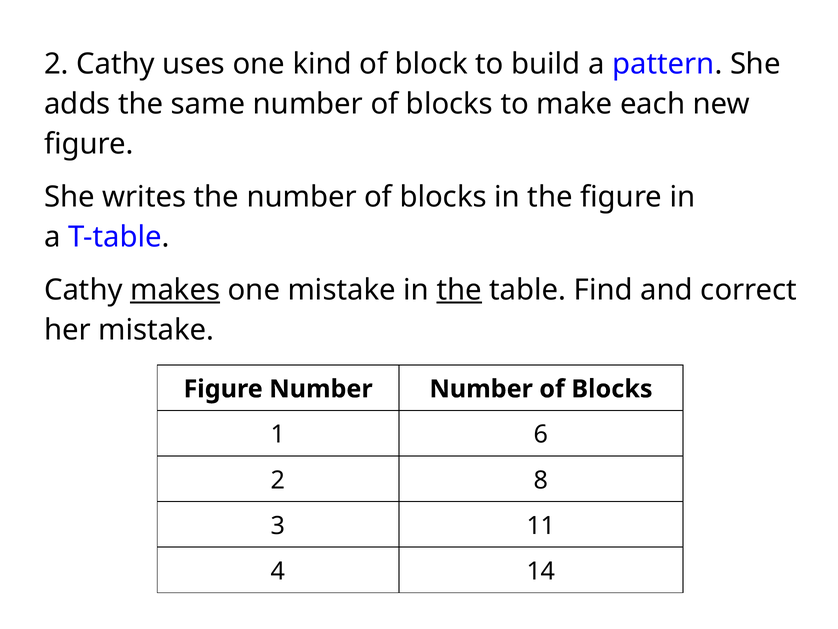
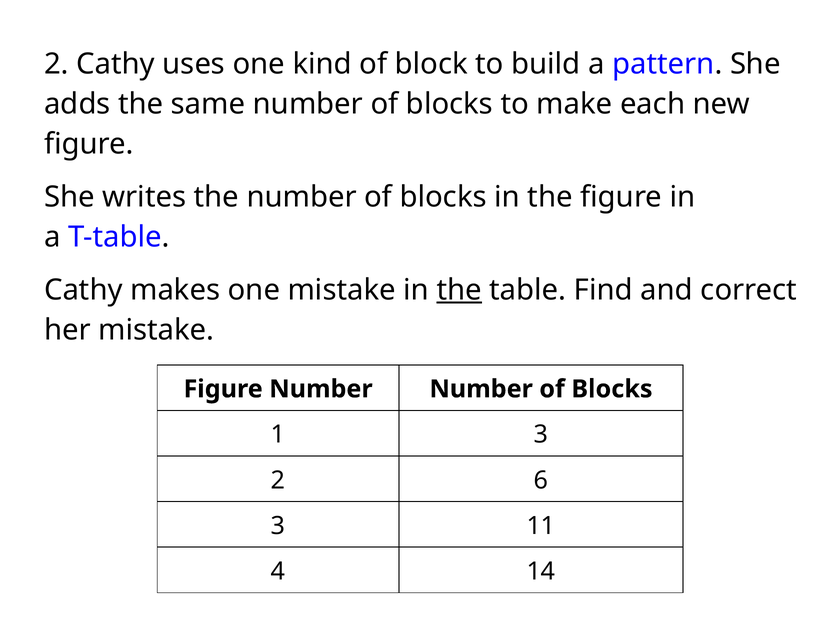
makes underline: present -> none
1 6: 6 -> 3
8: 8 -> 6
